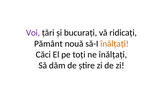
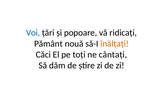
Voi colour: purple -> blue
bucurați: bucurați -> popoare
ne înălțați: înălțați -> cântați
